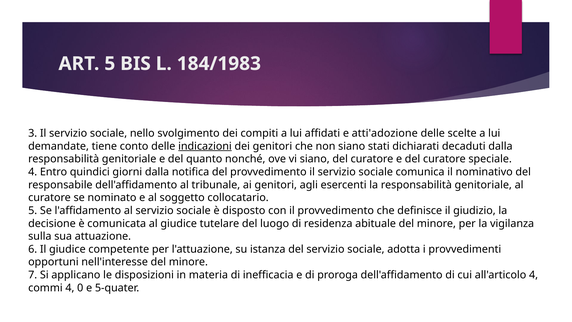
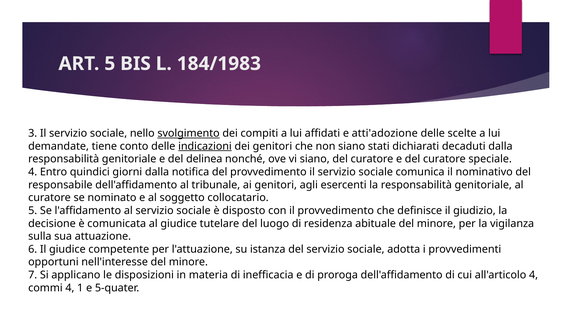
svolgimento underline: none -> present
quanto: quanto -> delinea
0: 0 -> 1
